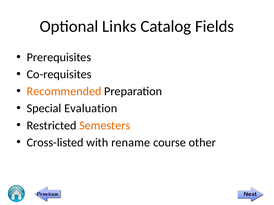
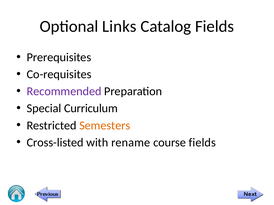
Recommended colour: orange -> purple
Evaluation: Evaluation -> Curriculum
course other: other -> fields
